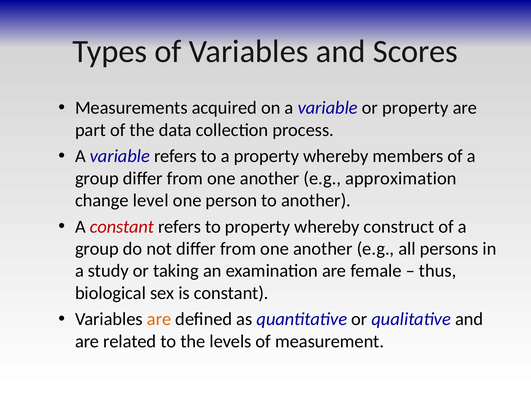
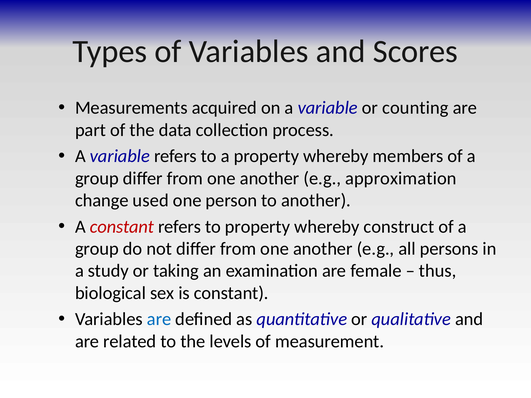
or property: property -> counting
level: level -> used
are at (159, 319) colour: orange -> blue
